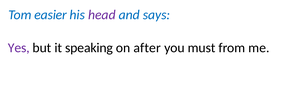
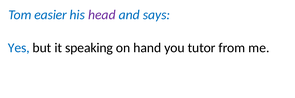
Yes colour: purple -> blue
after: after -> hand
must: must -> tutor
